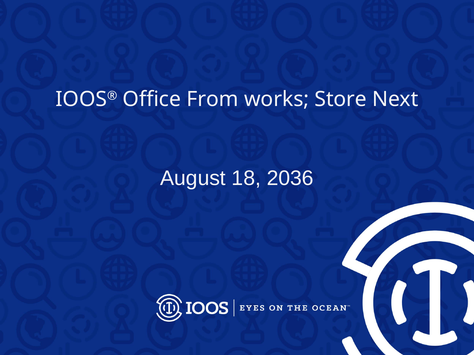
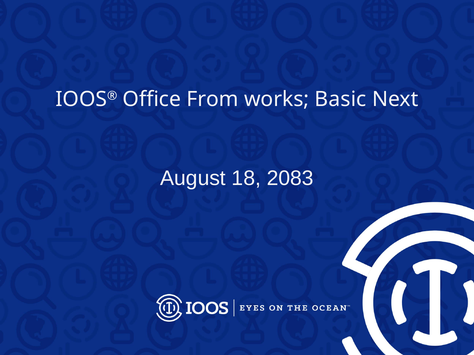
Store: Store -> Basic
2036: 2036 -> 2083
